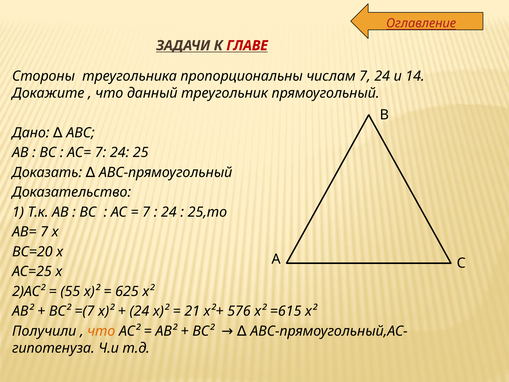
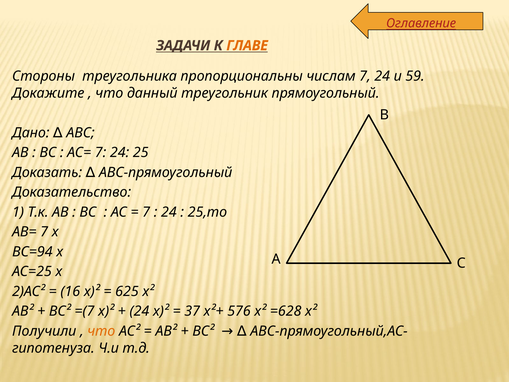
ГЛАВЕ colour: red -> orange
14: 14 -> 59
BC=20: BC=20 -> BC=94
55: 55 -> 16
21: 21 -> 37
=615: =615 -> =628
